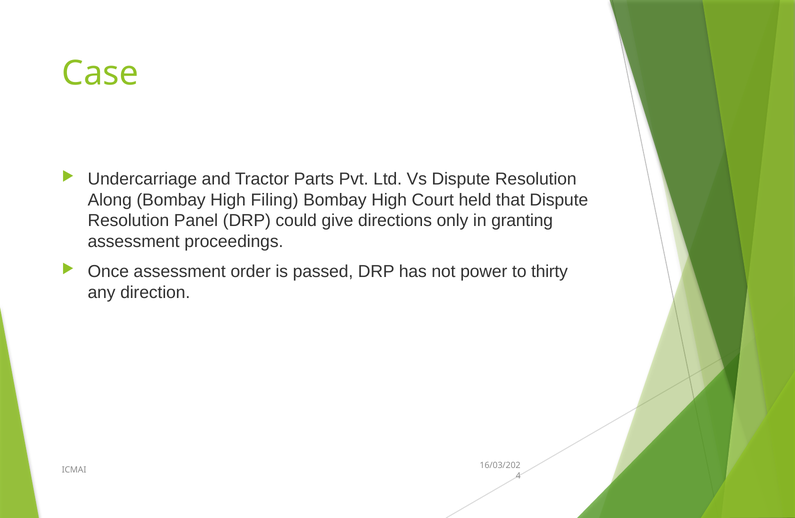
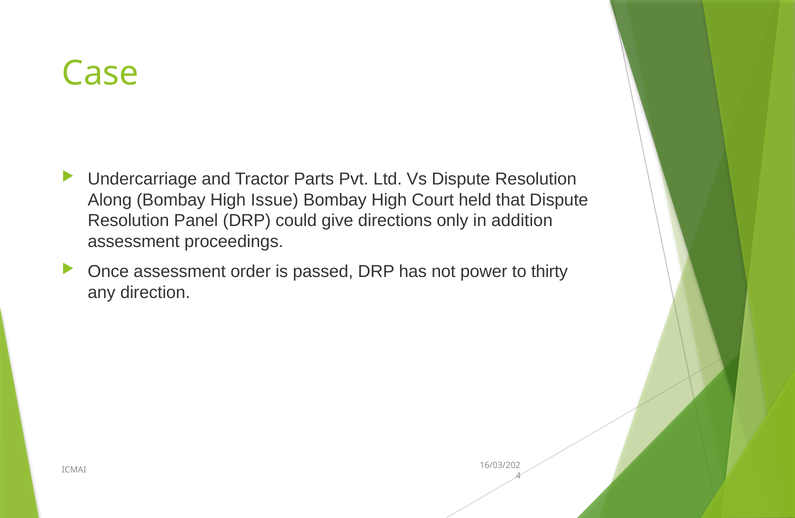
Filing: Filing -> Issue
granting: granting -> addition
